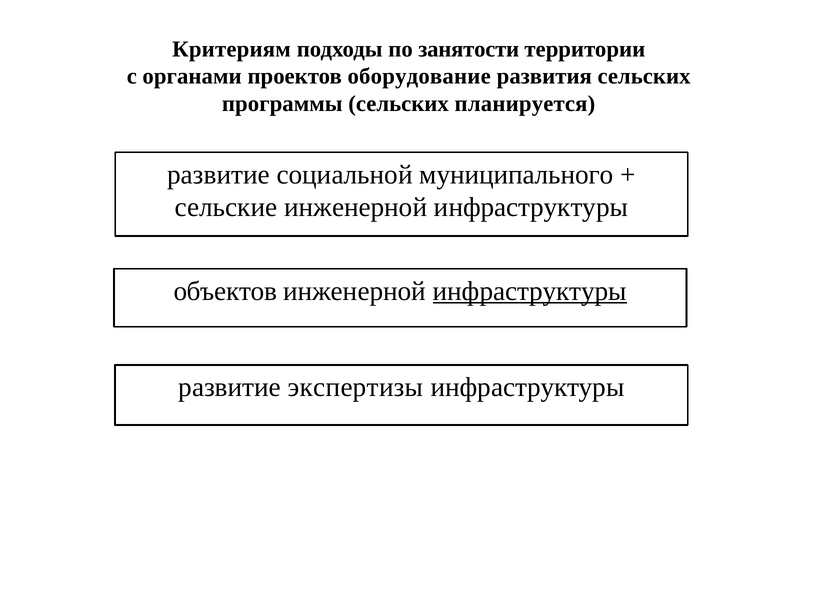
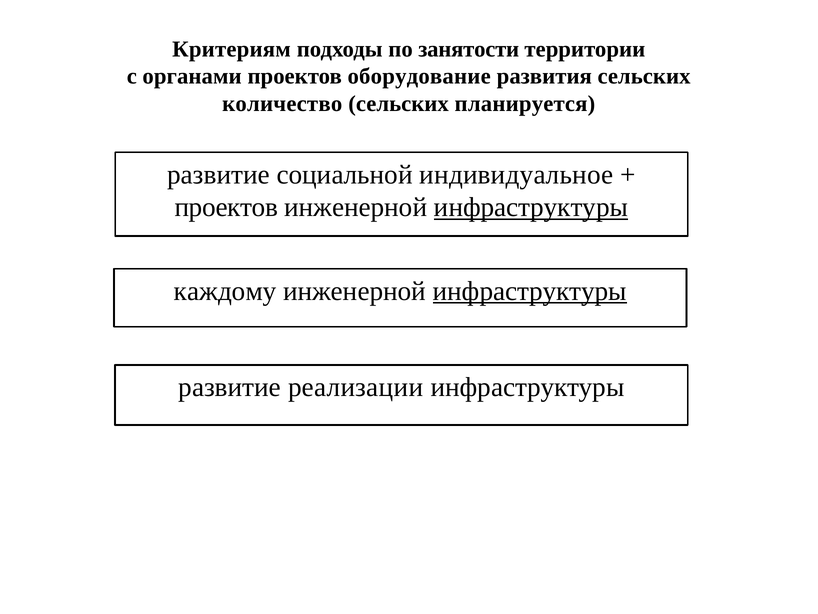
программы: программы -> количество
муниципального: муниципального -> индивидуальное
сельские at (226, 207): сельские -> проектов
инфраструктуры at (531, 207) underline: none -> present
объектов: объектов -> каждому
экспертизы: экспертизы -> реализации
